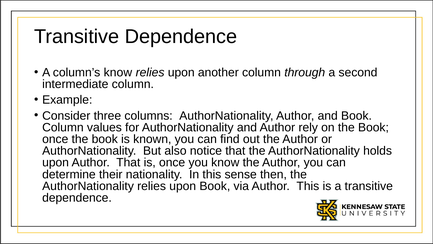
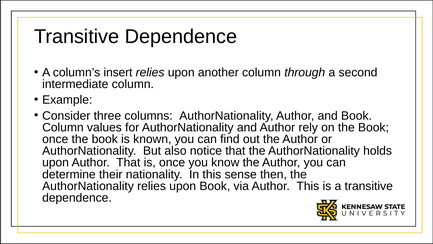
column’s know: know -> insert
